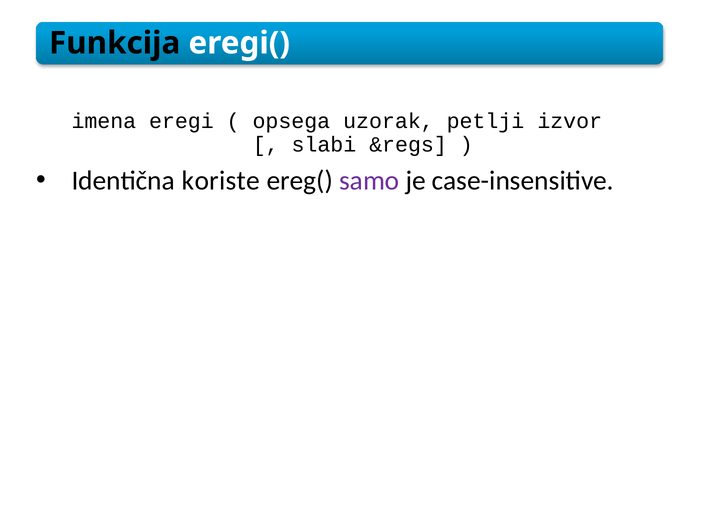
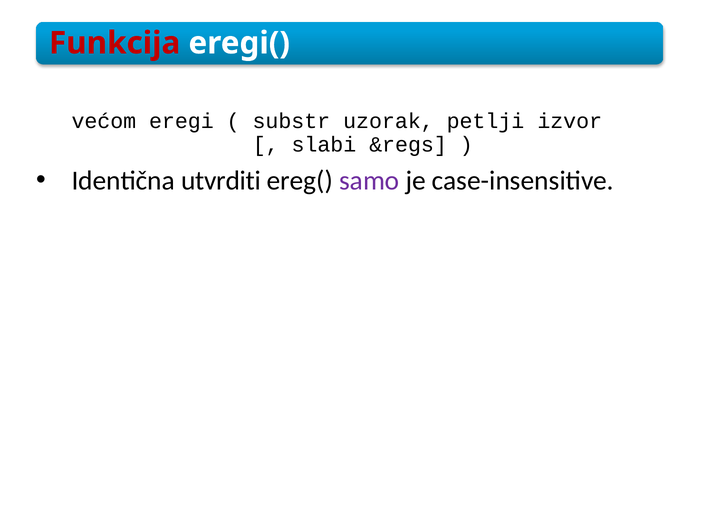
Funkcija colour: black -> red
imena: imena -> većom
opsega: opsega -> substr
koriste: koriste -> utvrditi
